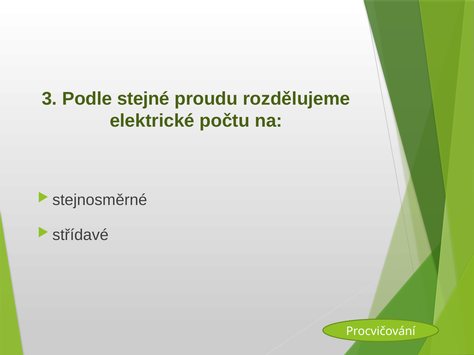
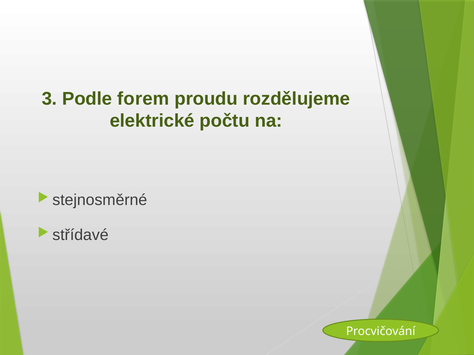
stejné: stejné -> forem
